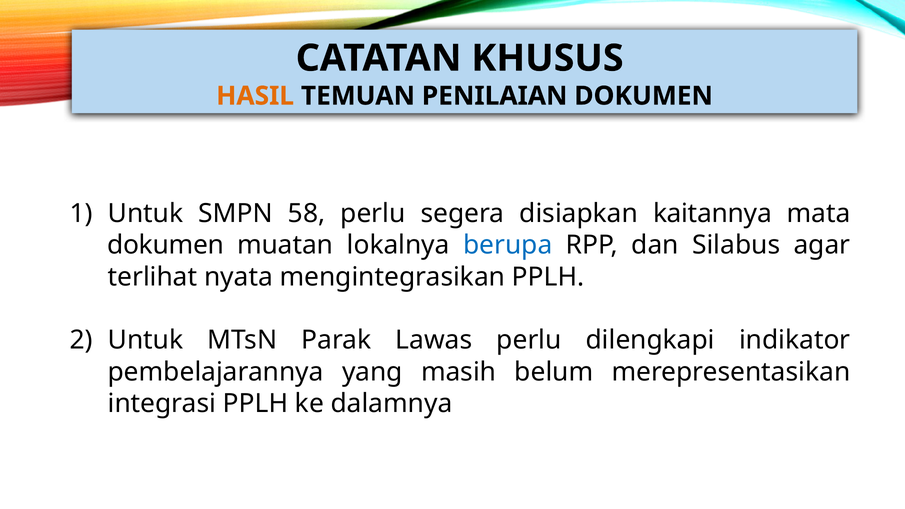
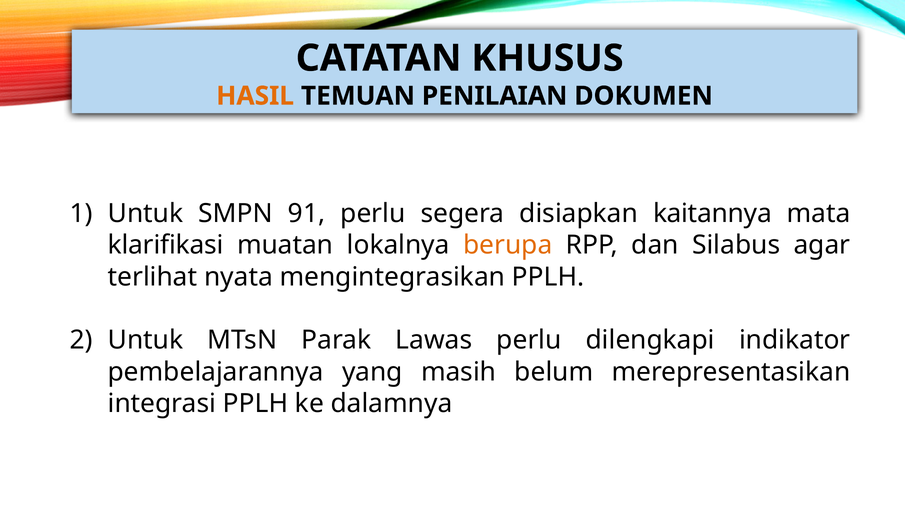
58: 58 -> 91
dokumen at (166, 245): dokumen -> klarifikasi
berupa colour: blue -> orange
